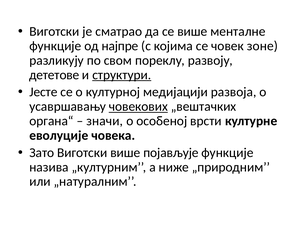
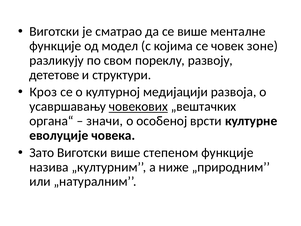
најпре: најпре -> модел
структури underline: present -> none
Јесте: Јесте -> Кроз
појављује: појављује -> степеном
